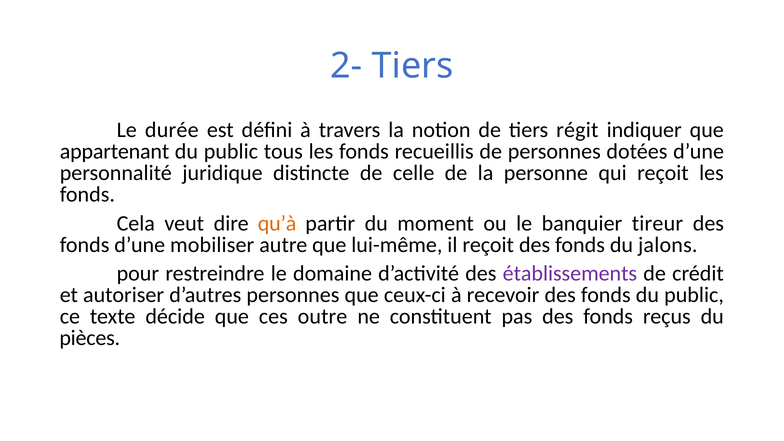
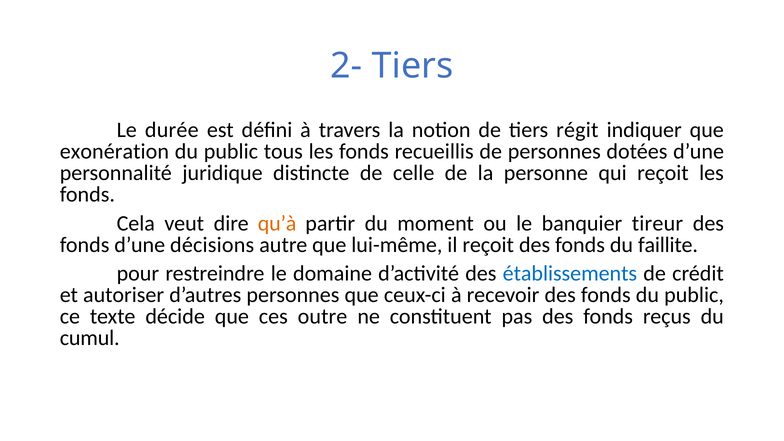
appartenant: appartenant -> exonération
mobiliser: mobiliser -> décisions
jalons: jalons -> faillite
établissements colour: purple -> blue
pièces: pièces -> cumul
